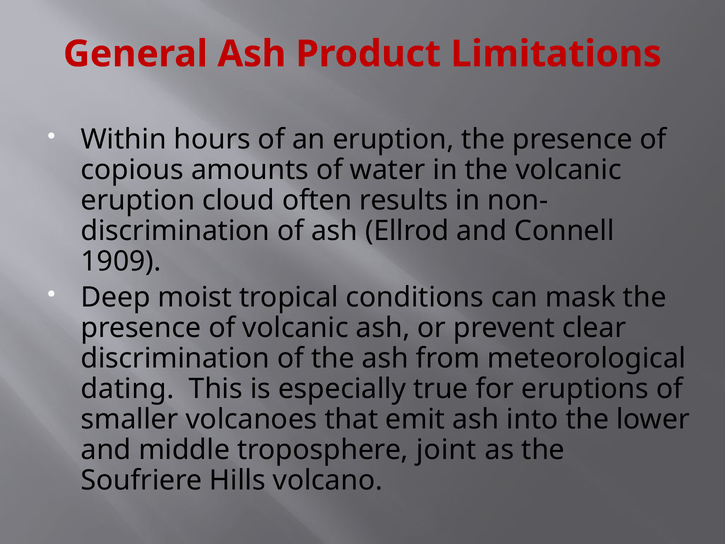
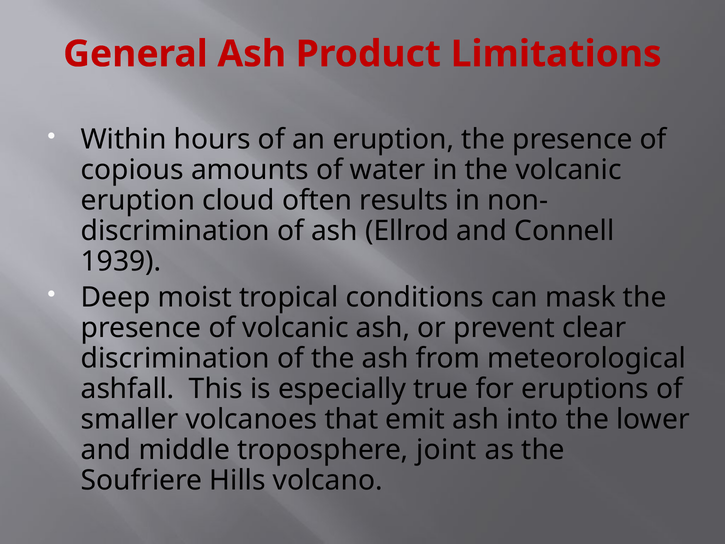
1909: 1909 -> 1939
dating: dating -> ashfall
